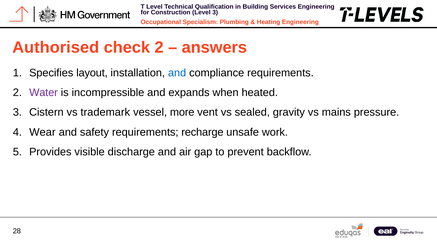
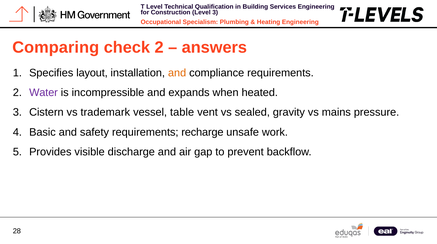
Authorised: Authorised -> Comparing
and at (177, 73) colour: blue -> orange
more: more -> table
Wear: Wear -> Basic
